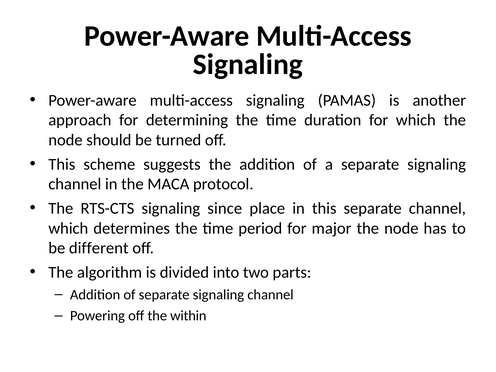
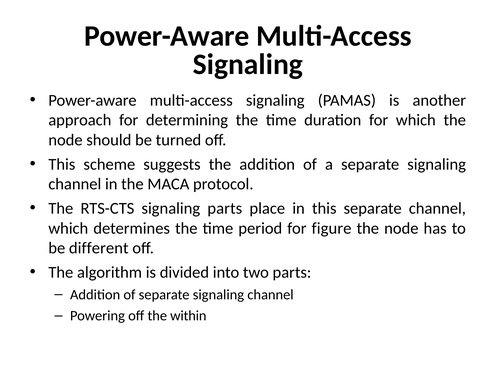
signaling since: since -> parts
major: major -> figure
